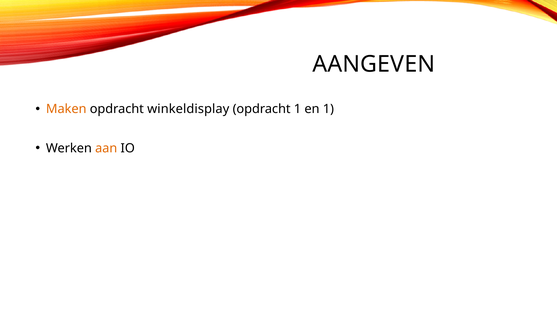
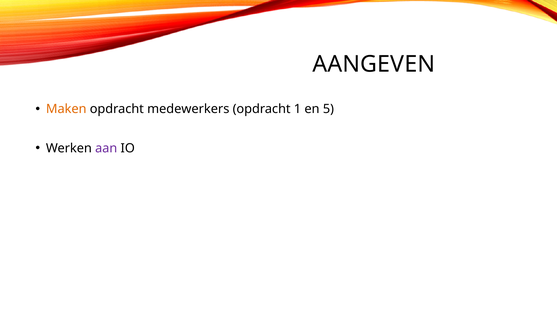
winkeldisplay: winkeldisplay -> medewerkers
en 1: 1 -> 5
aan colour: orange -> purple
